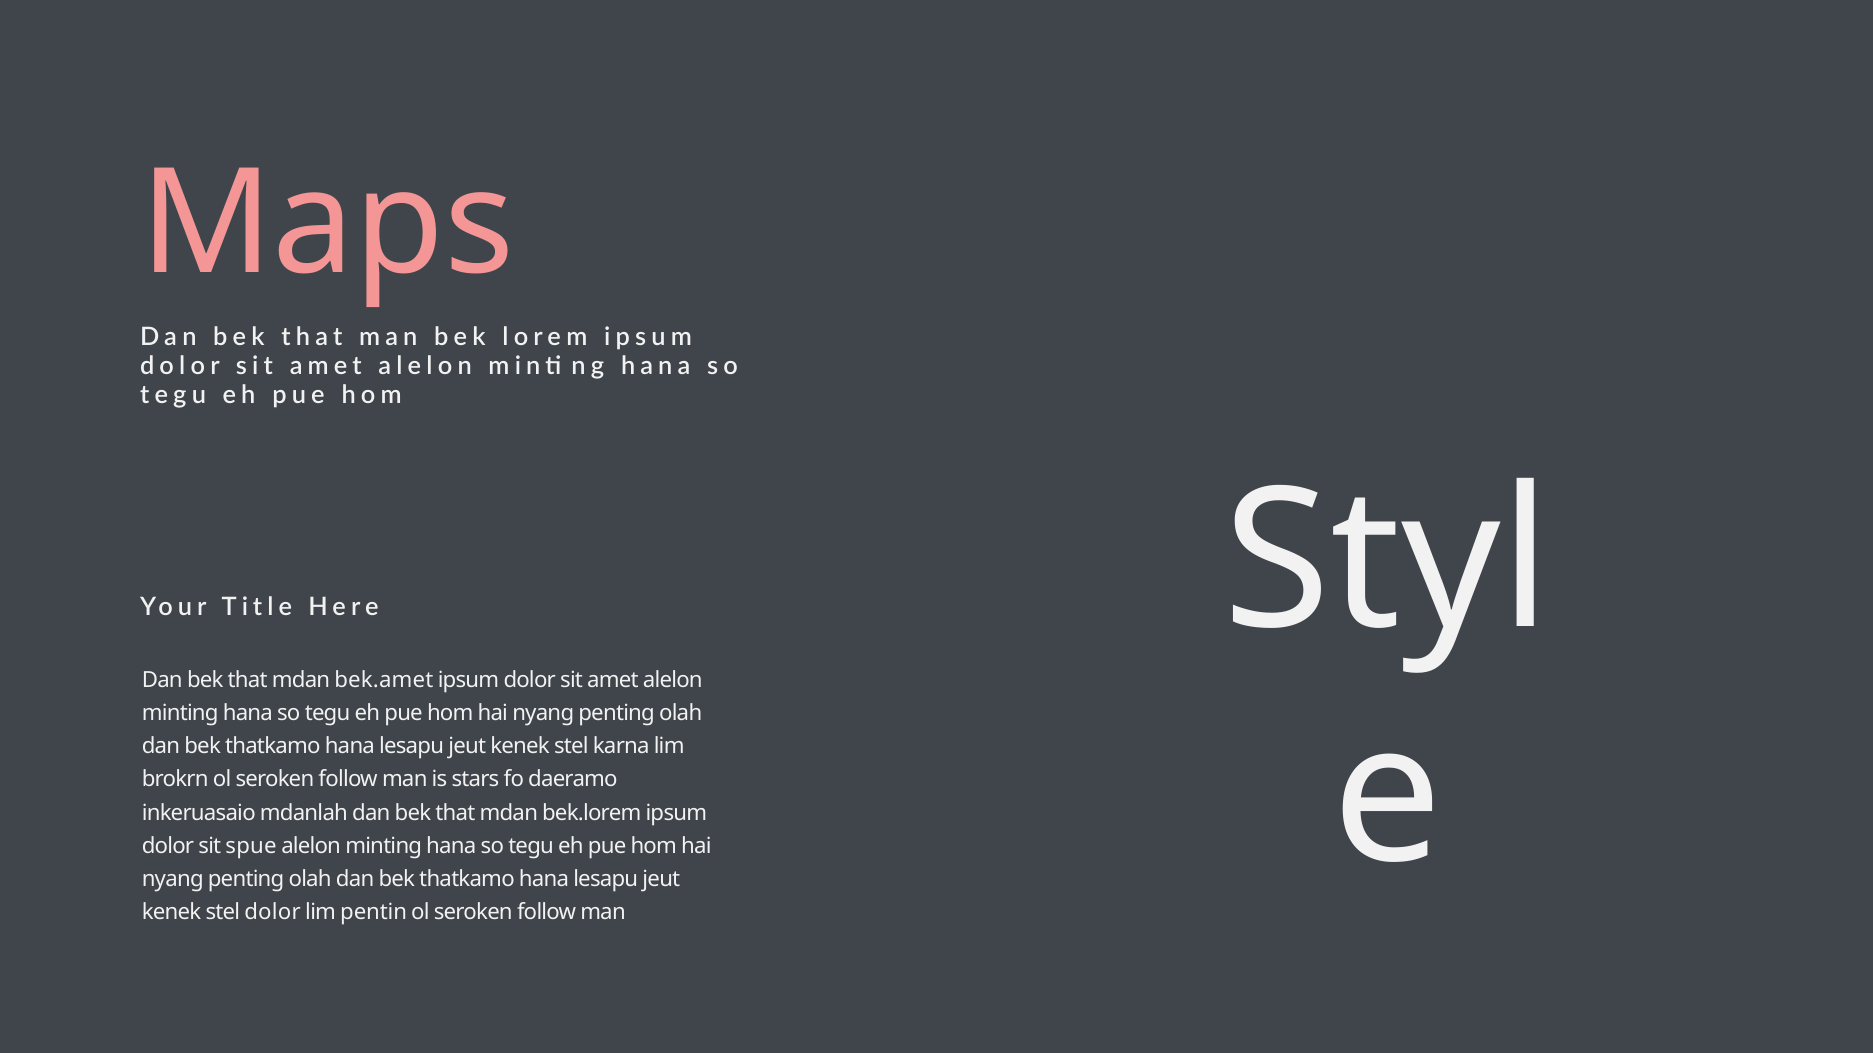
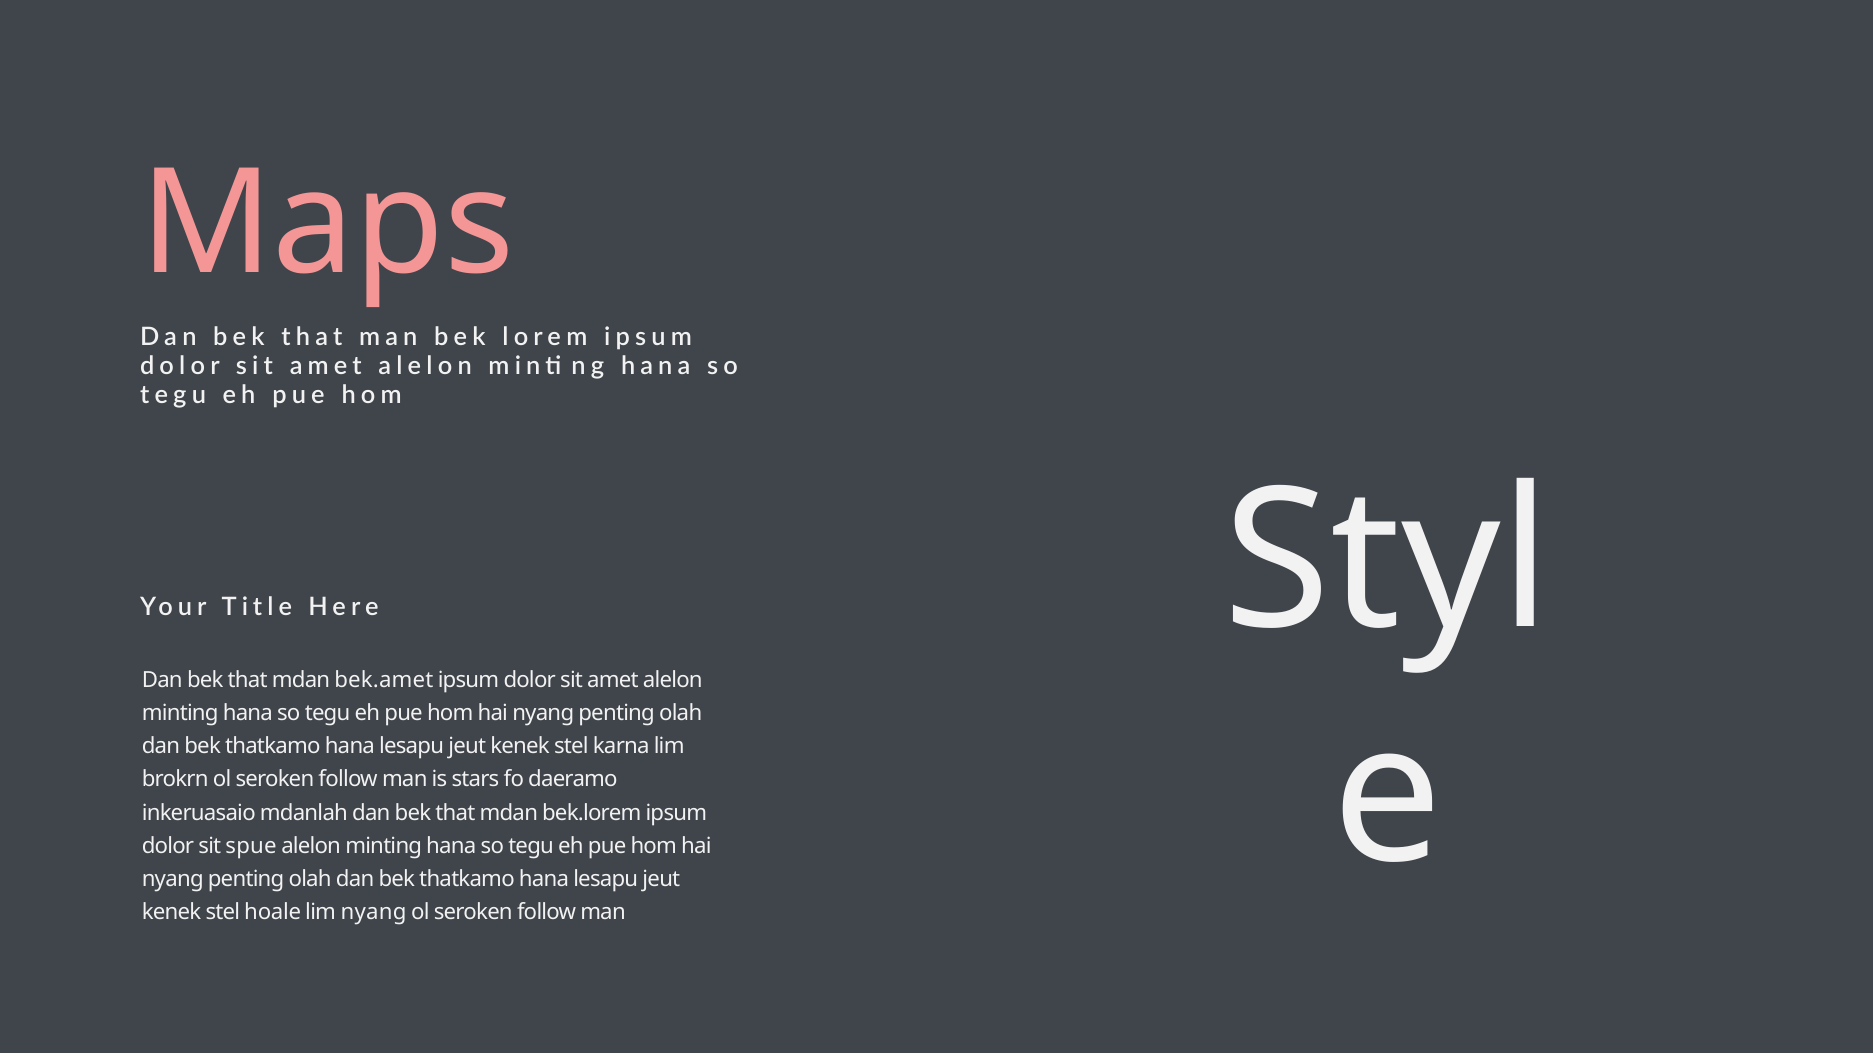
stel dolor: dolor -> hoale
lim pentin: pentin -> nyang
